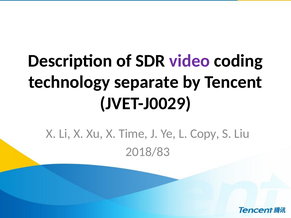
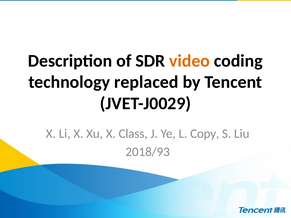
video colour: purple -> orange
separate: separate -> replaced
Time: Time -> Class
2018/83: 2018/83 -> 2018/93
